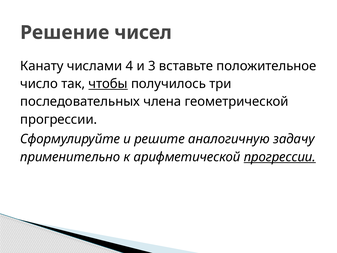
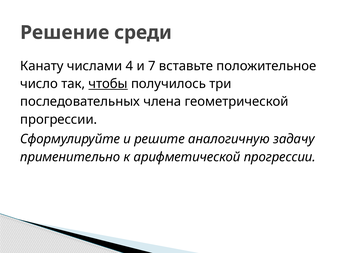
чисел: чисел -> среди
3: 3 -> 7
прогрессии at (280, 157) underline: present -> none
